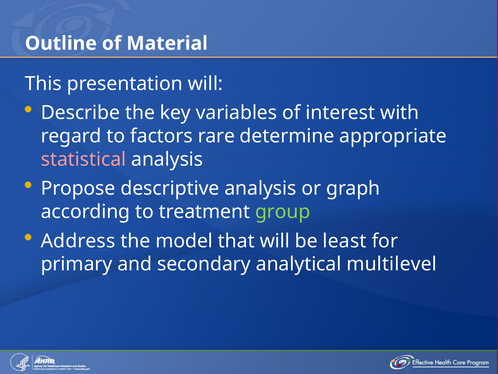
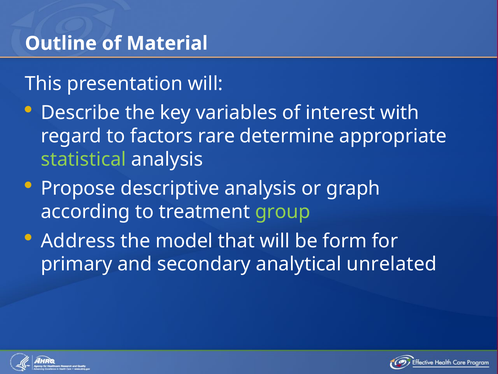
statistical colour: pink -> light green
least: least -> form
multilevel: multilevel -> unrelated
